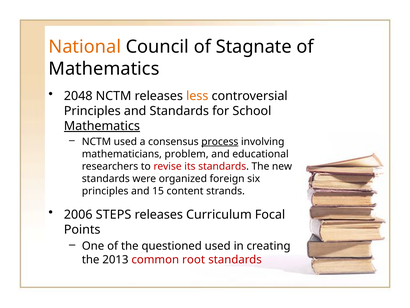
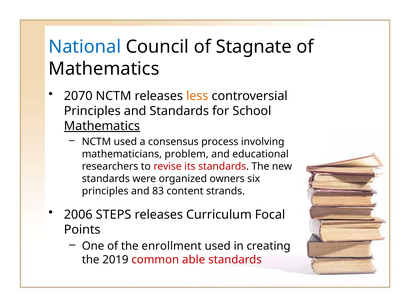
National colour: orange -> blue
2048: 2048 -> 2070
process underline: present -> none
foreign: foreign -> owners
15: 15 -> 83
questioned: questioned -> enrollment
2013: 2013 -> 2019
root: root -> able
